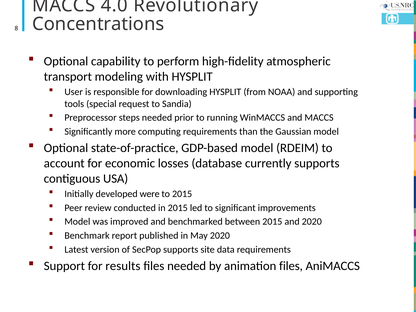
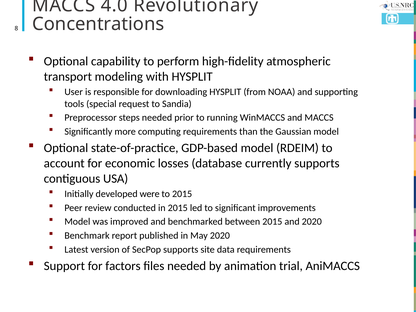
results: results -> factors
animation files: files -> trial
